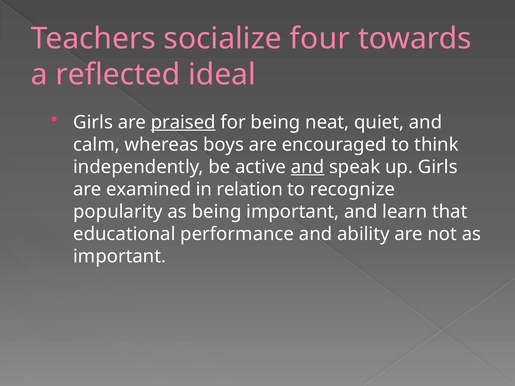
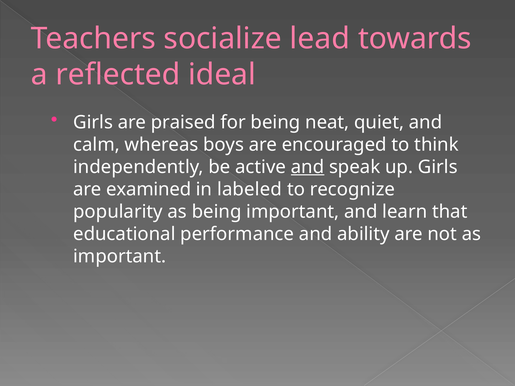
four: four -> lead
praised underline: present -> none
relation: relation -> labeled
